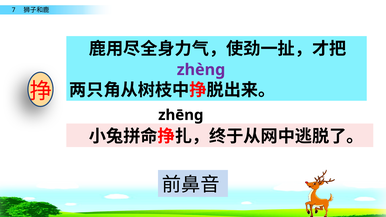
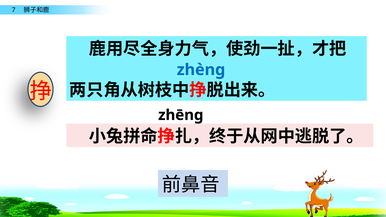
zhèng colour: purple -> blue
